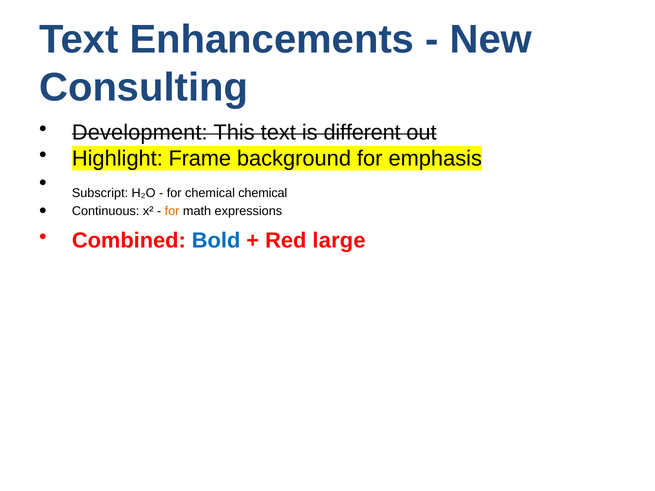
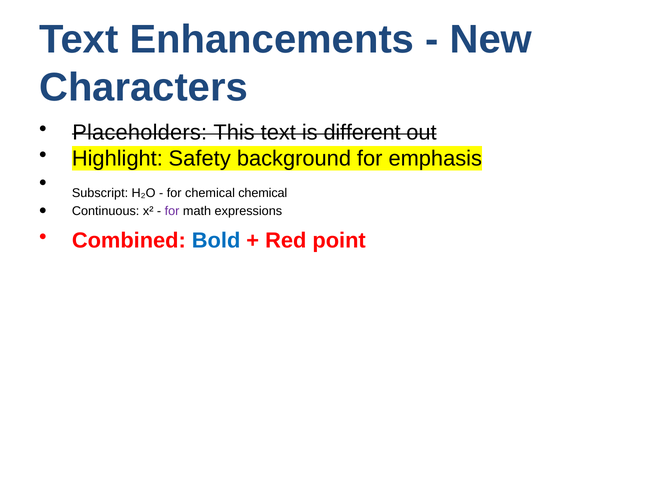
Consulting: Consulting -> Characters
Development: Development -> Placeholders
Frame: Frame -> Safety
for at (172, 211) colour: orange -> purple
large: large -> point
